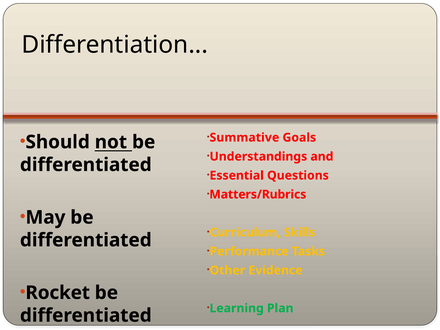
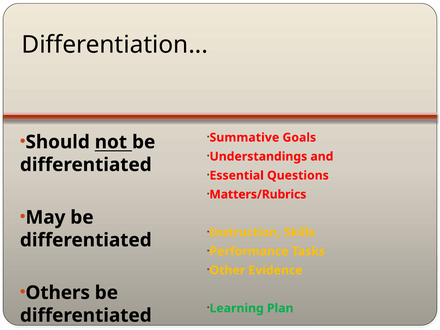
Curriculum: Curriculum -> Instruction
Rocket: Rocket -> Others
